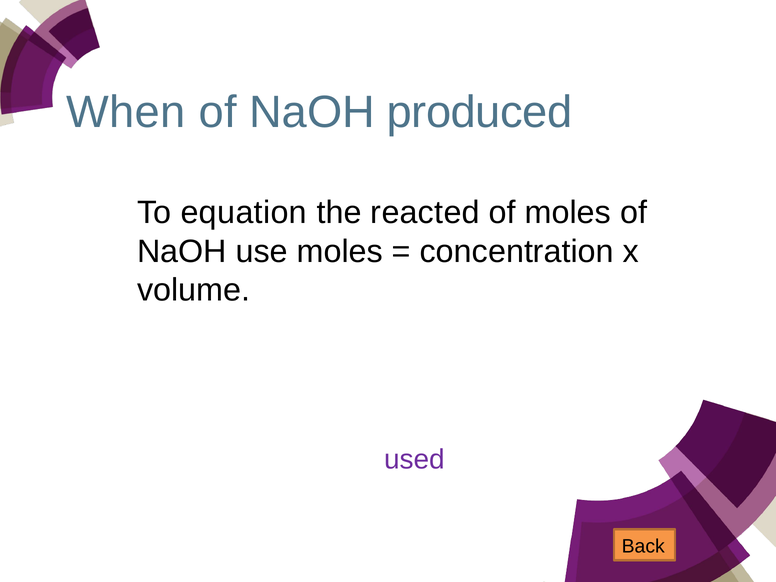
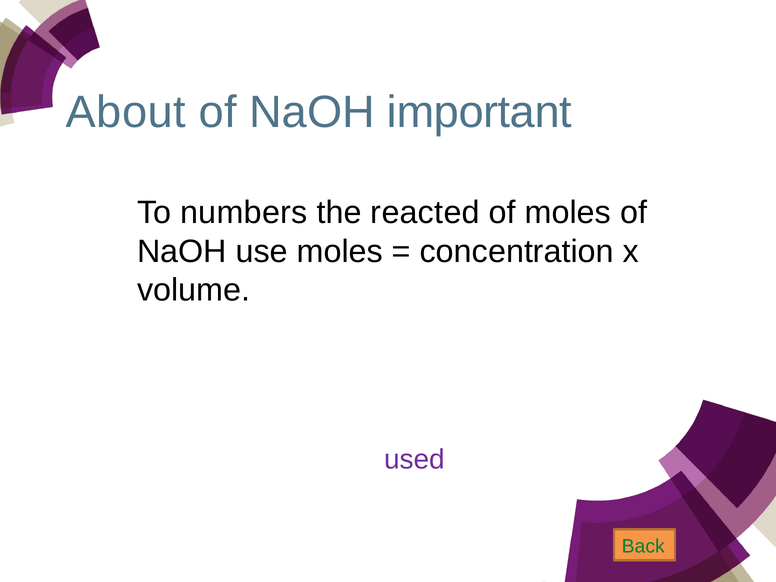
When: When -> About
NaOH produced: produced -> important
equation: equation -> numbers
Back colour: black -> green
